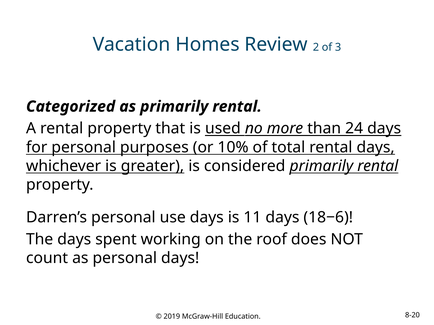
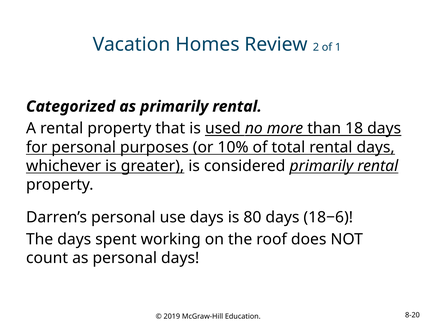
3: 3 -> 1
24: 24 -> 18
11: 11 -> 80
